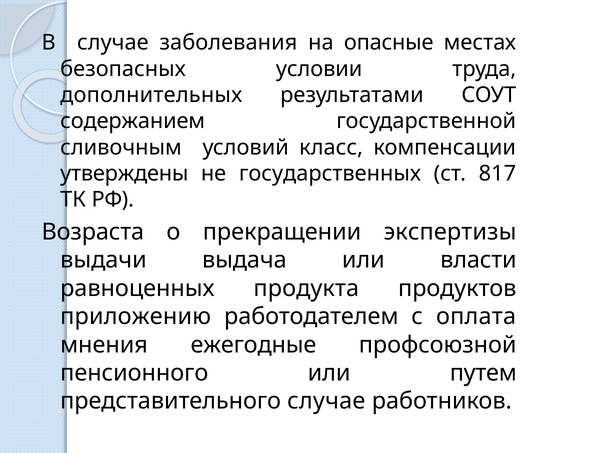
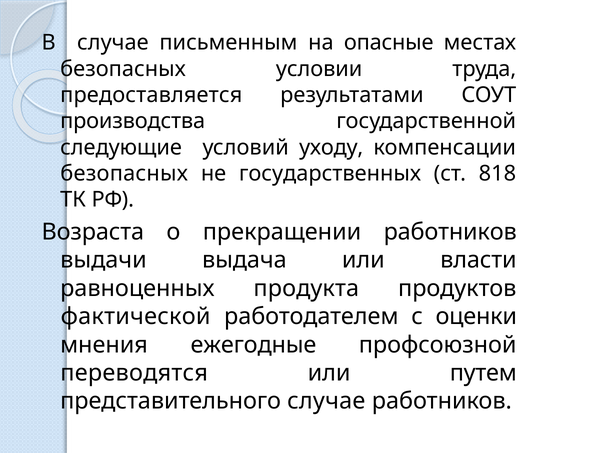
заболевания: заболевания -> письменным
дополнительных: дополнительных -> предоставляется
содержанием: содержанием -> производства
сливочным: сливочным -> следующие
класс: класс -> уходу
утверждены at (124, 173): утверждены -> безопасных
817: 817 -> 818
прекращении экспертизы: экспертизы -> работников
приложению: приложению -> фактической
оплата: оплата -> оценки
пенсионного: пенсионного -> переводятся
